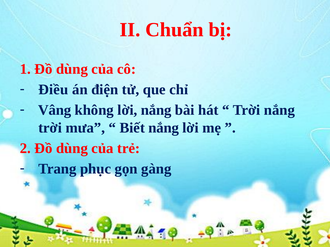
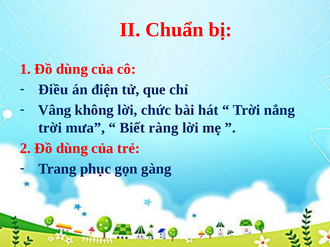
lời nắng: nắng -> chức
Biết nắng: nắng -> ràng
